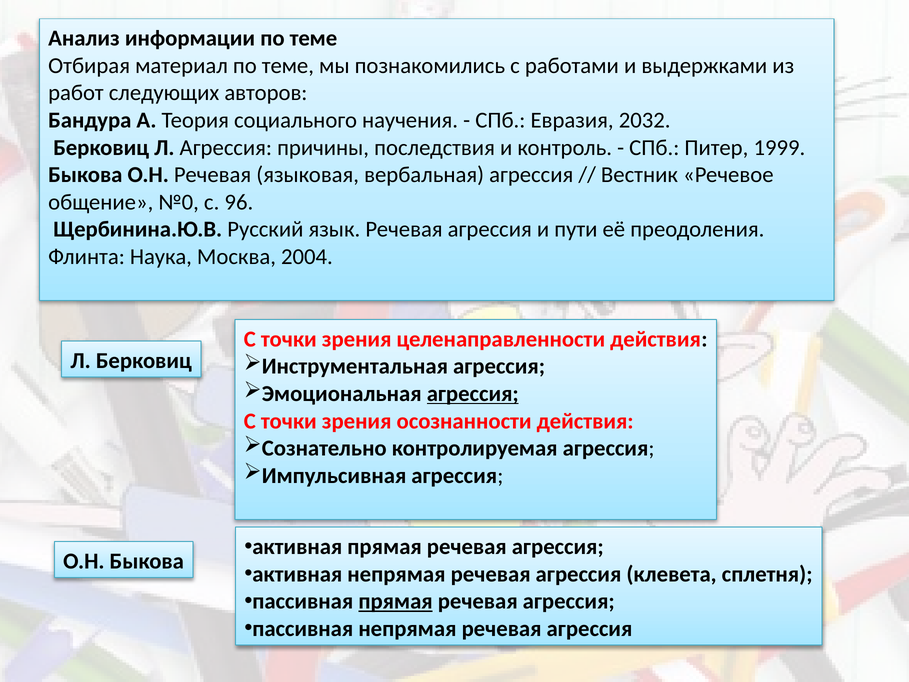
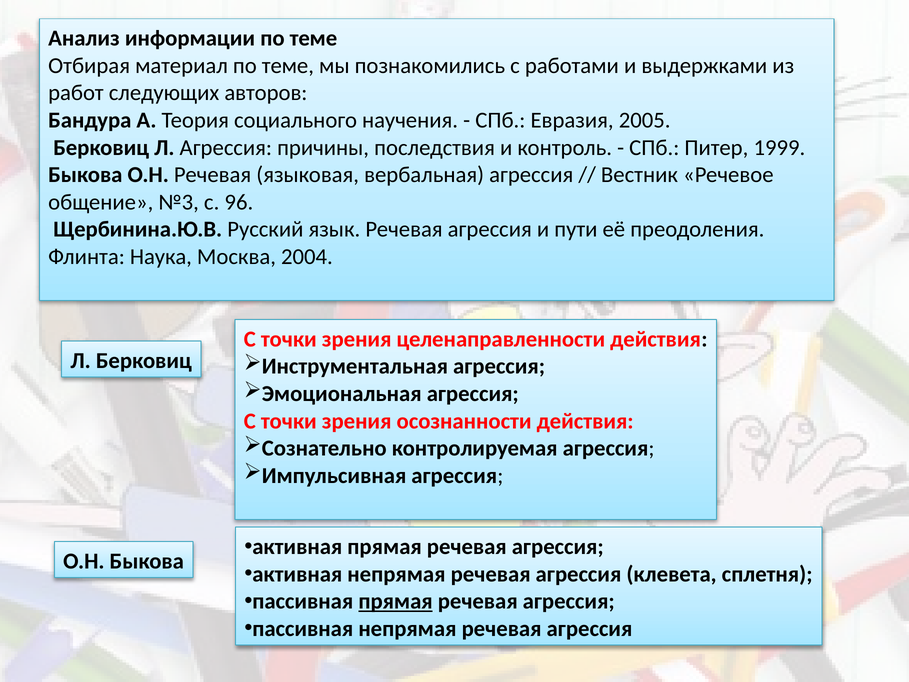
2032: 2032 -> 2005
№0: №0 -> №3
агрессия at (473, 394) underline: present -> none
